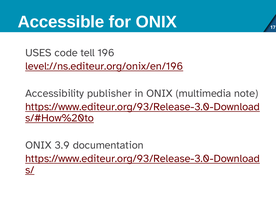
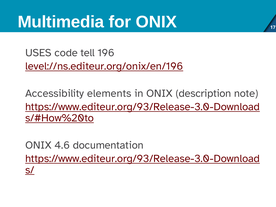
Accessible: Accessible -> Multimedia
publisher: publisher -> elements
multimedia: multimedia -> description
3.9: 3.9 -> 4.6
